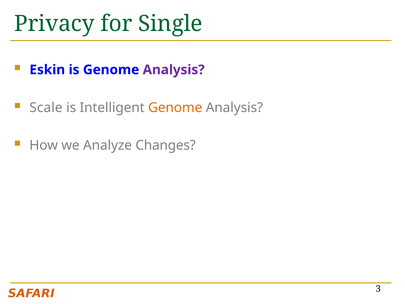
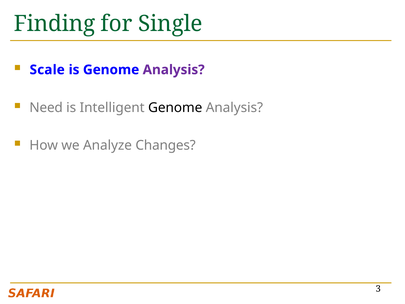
Privacy: Privacy -> Finding
Eskin: Eskin -> Scale
Scale: Scale -> Need
Genome at (175, 108) colour: orange -> black
